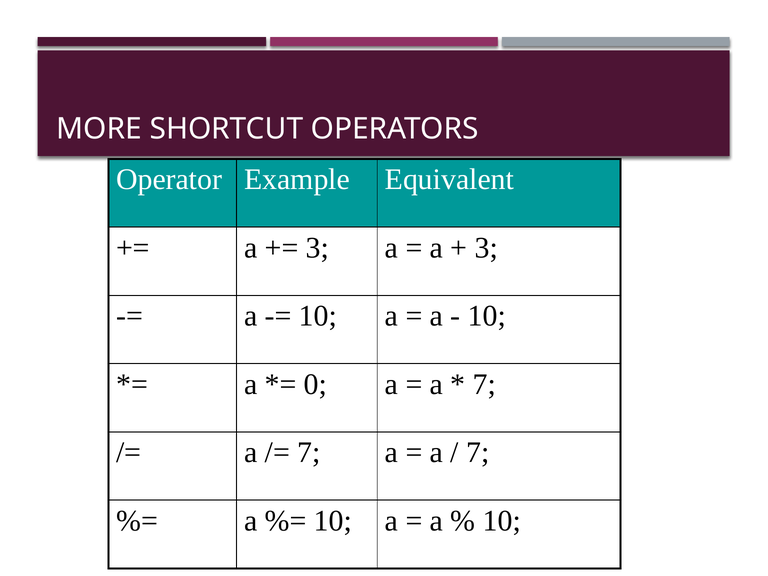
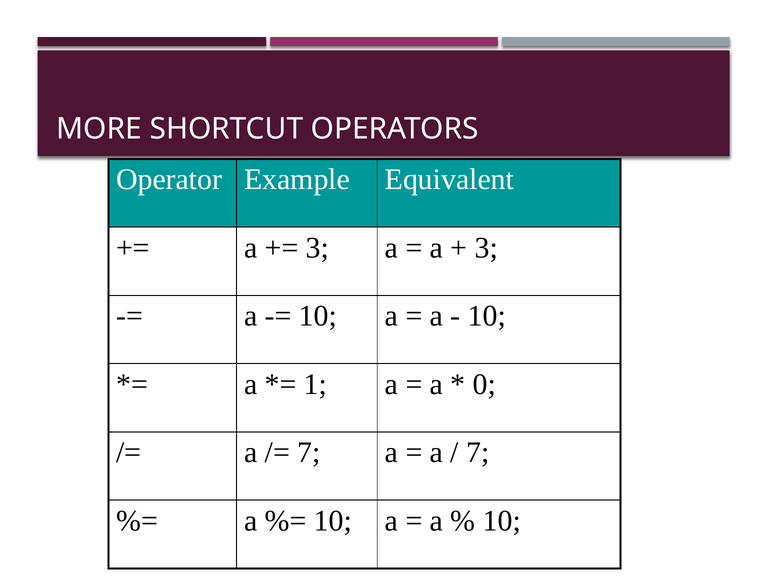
0: 0 -> 1
7 at (484, 384): 7 -> 0
